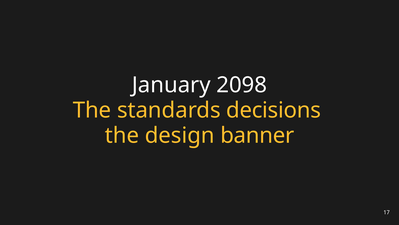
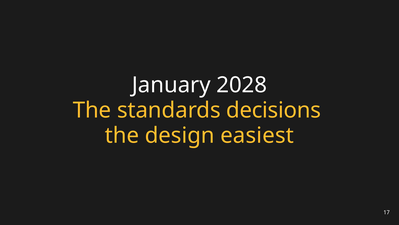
2098: 2098 -> 2028
banner: banner -> easiest
